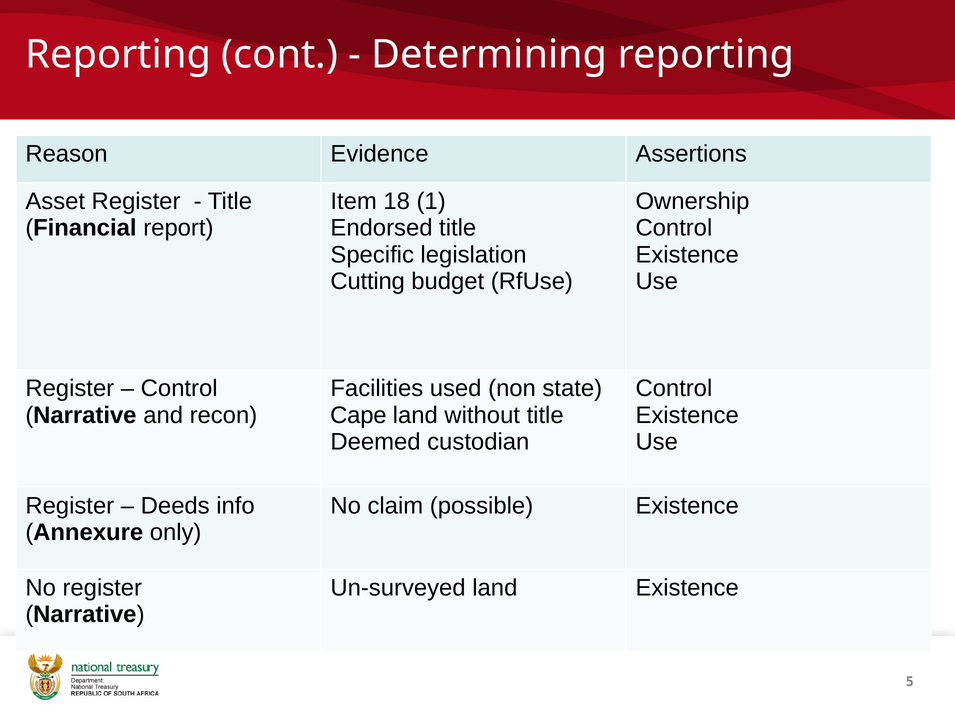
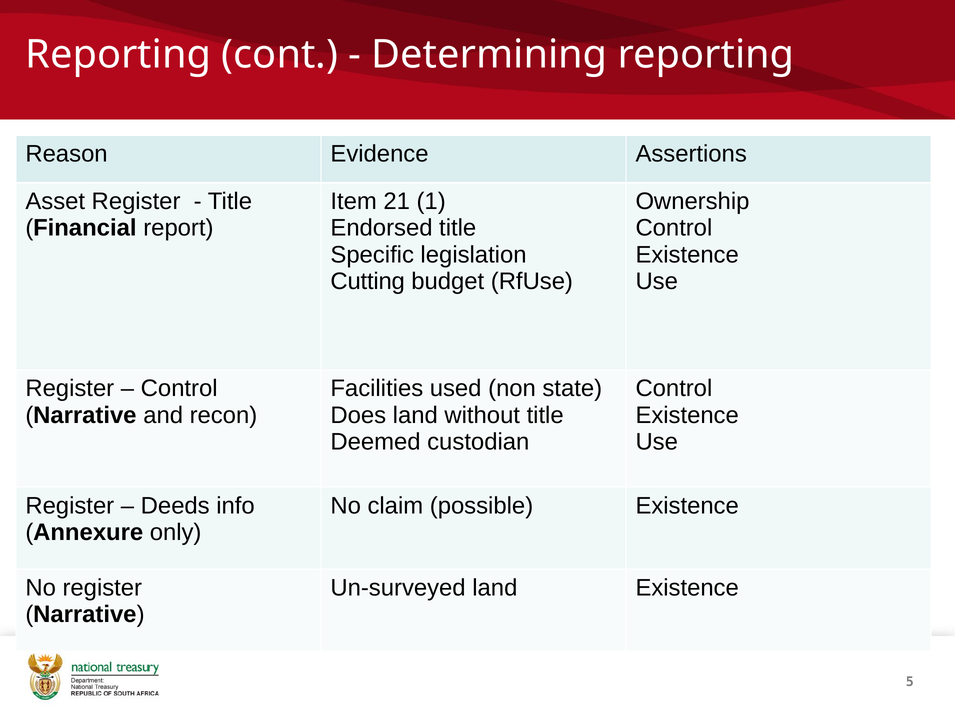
18: 18 -> 21
Cape: Cape -> Does
